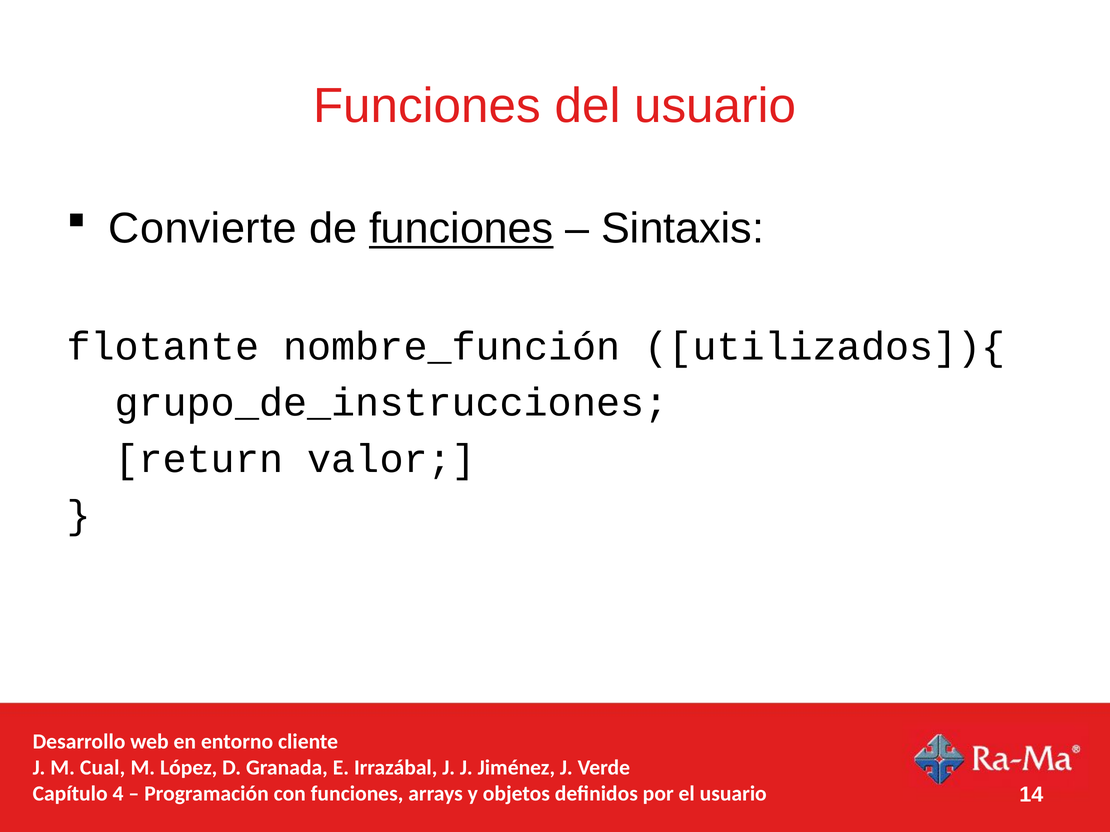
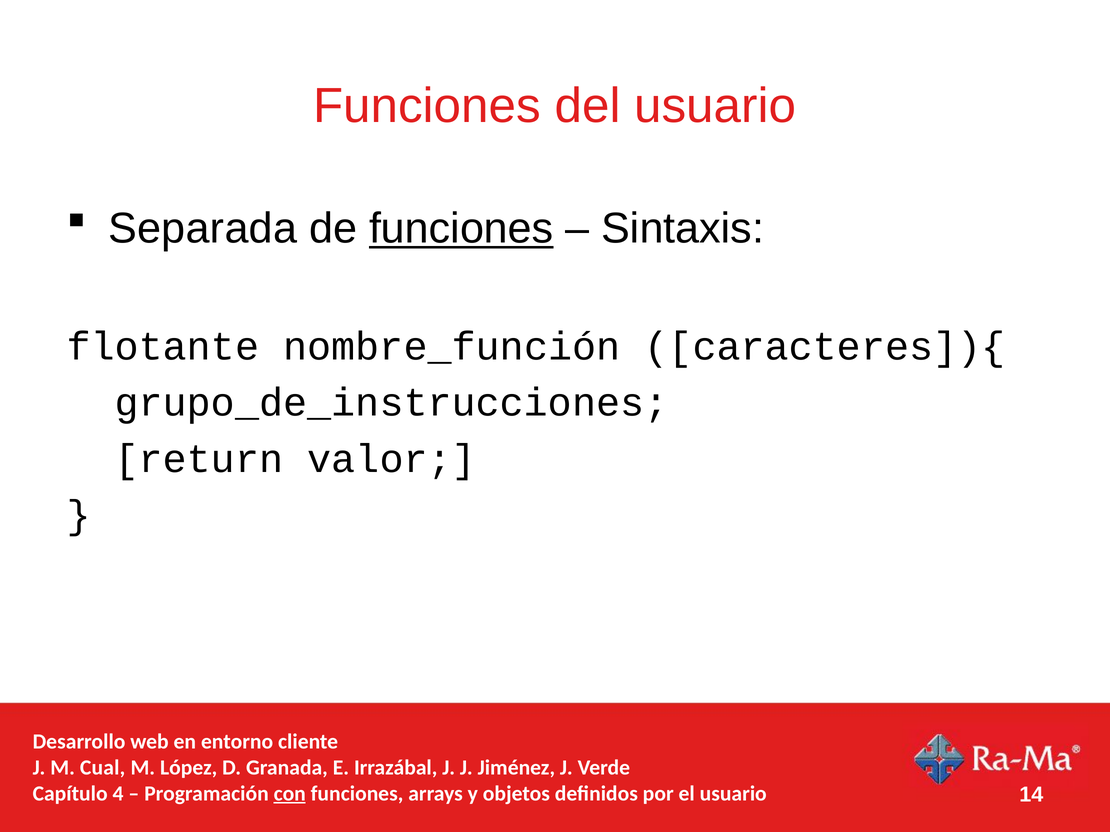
Convierte: Convierte -> Separada
utilizados]){: utilizados]){ -> caracteres]){
con underline: none -> present
